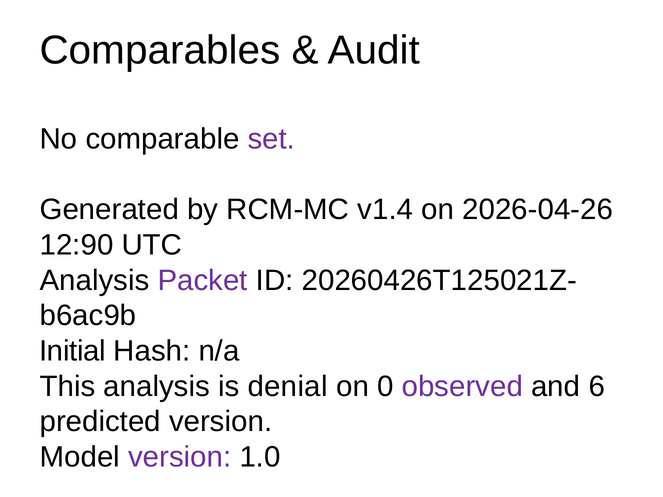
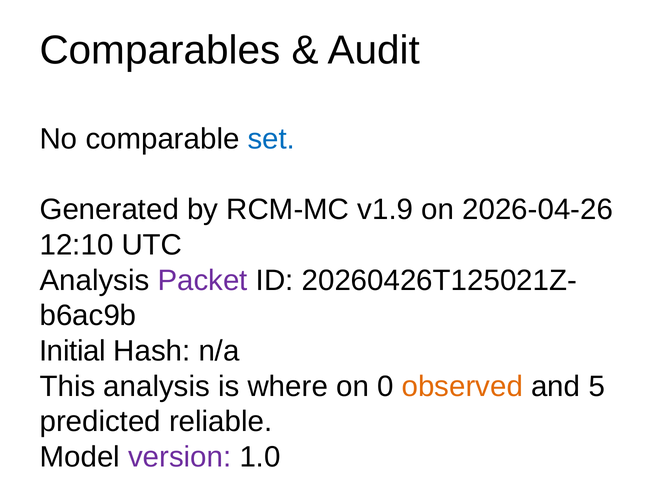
set colour: purple -> blue
v1.4: v1.4 -> v1.9
12:90: 12:90 -> 12:10
denial: denial -> where
observed colour: purple -> orange
6: 6 -> 5
predicted version: version -> reliable
